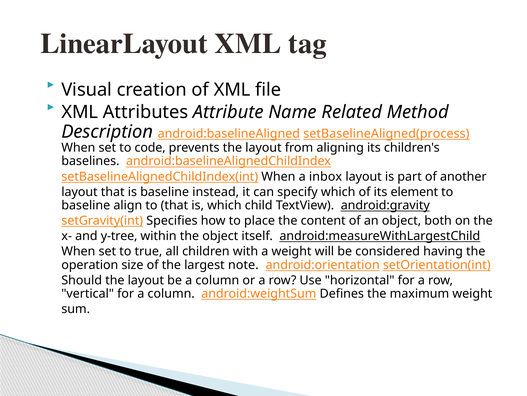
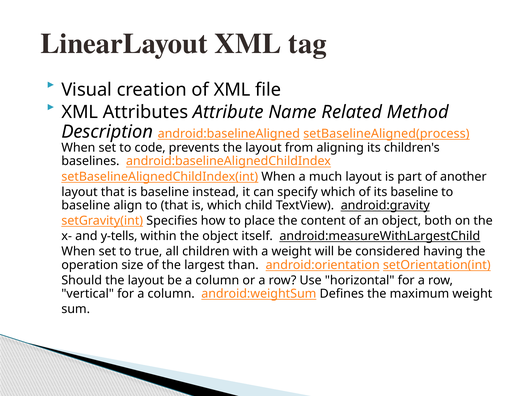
inbox: inbox -> much
its element: element -> baseline
y-tree: y-tree -> y-tells
note: note -> than
